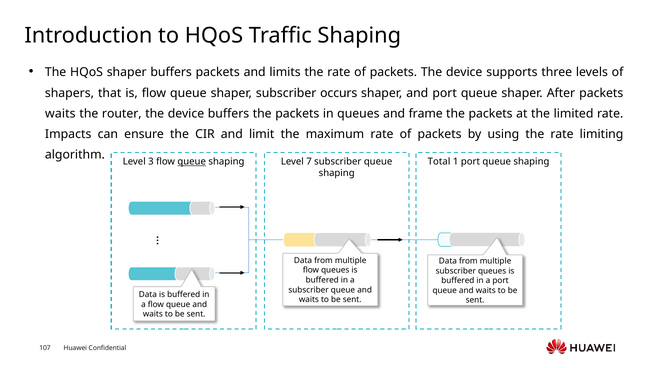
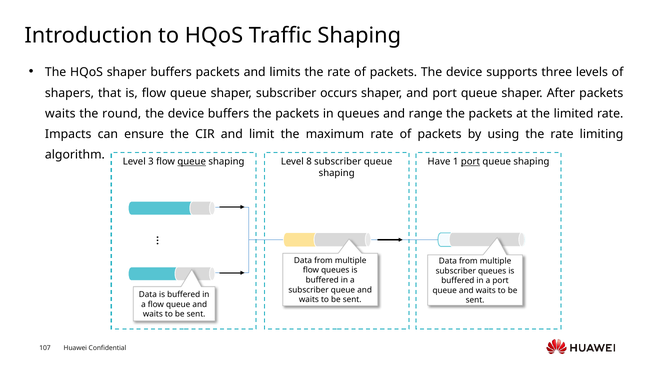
router: router -> round
frame: frame -> range
Total: Total -> Have
port at (470, 161) underline: none -> present
7: 7 -> 8
